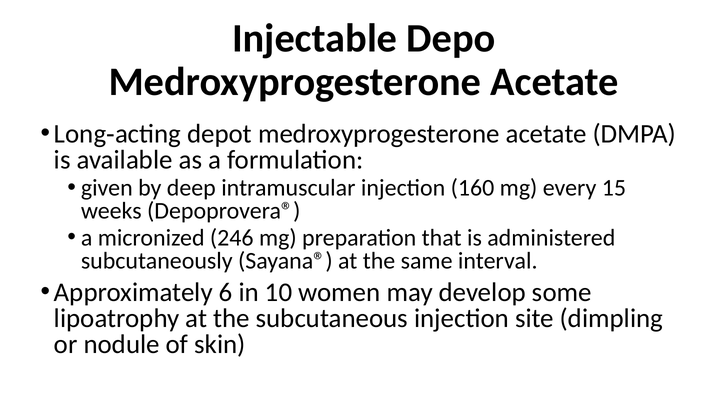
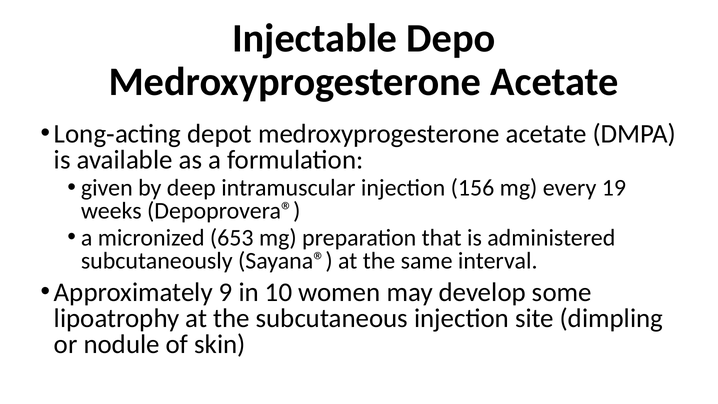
160: 160 -> 156
15: 15 -> 19
246: 246 -> 653
6: 6 -> 9
